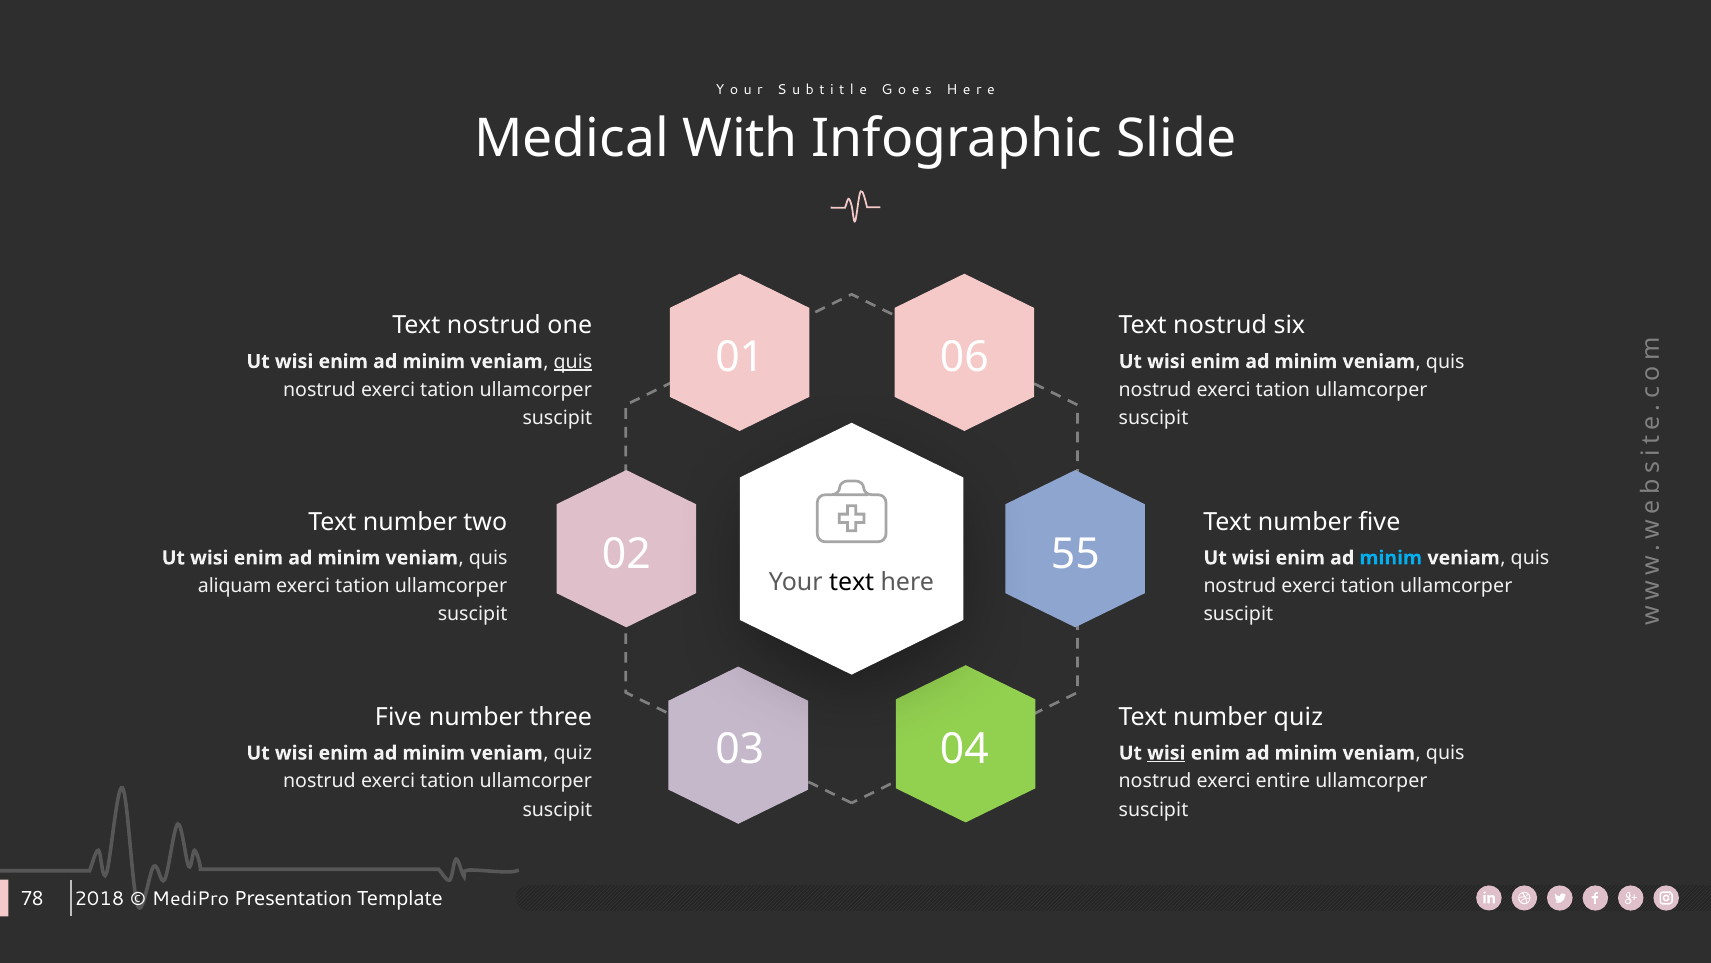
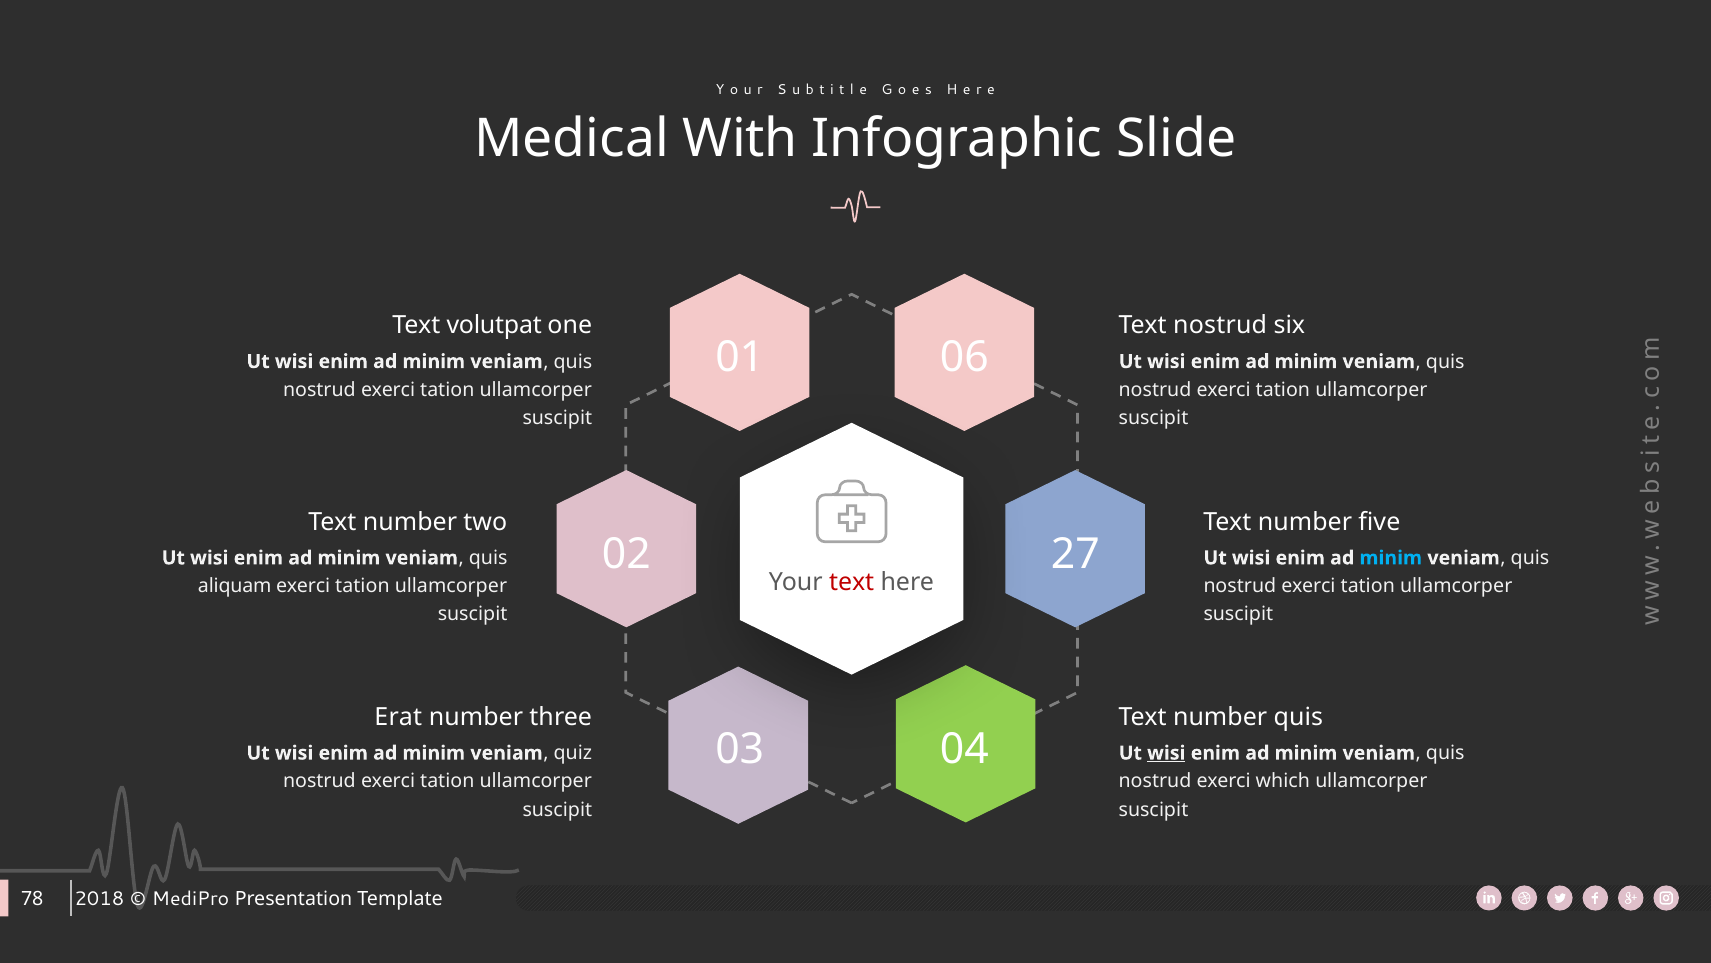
nostrud at (494, 325): nostrud -> volutpat
quis at (573, 361) underline: present -> none
55: 55 -> 27
text at (852, 582) colour: black -> red
Five at (398, 717): Five -> Erat
number quiz: quiz -> quis
entire: entire -> which
